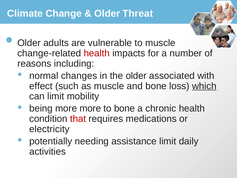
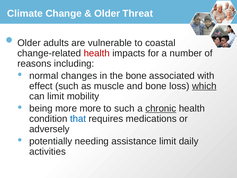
to muscle: muscle -> coastal
the older: older -> bone
to bone: bone -> such
chronic underline: none -> present
that colour: red -> blue
electricity: electricity -> adversely
